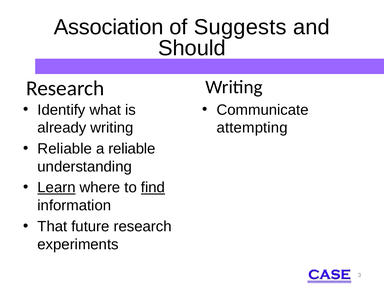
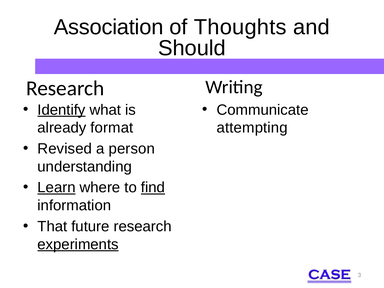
Suggests: Suggests -> Thoughts
Identify underline: none -> present
already writing: writing -> format
Reliable at (65, 149): Reliable -> Revised
a reliable: reliable -> person
experiments underline: none -> present
